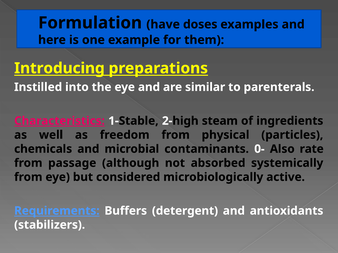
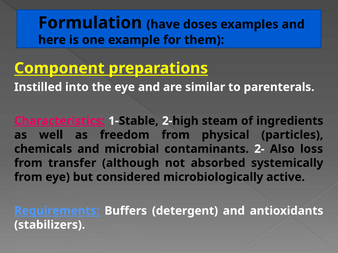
Introducing: Introducing -> Component
0-: 0- -> 2-
rate: rate -> loss
passage: passage -> transfer
